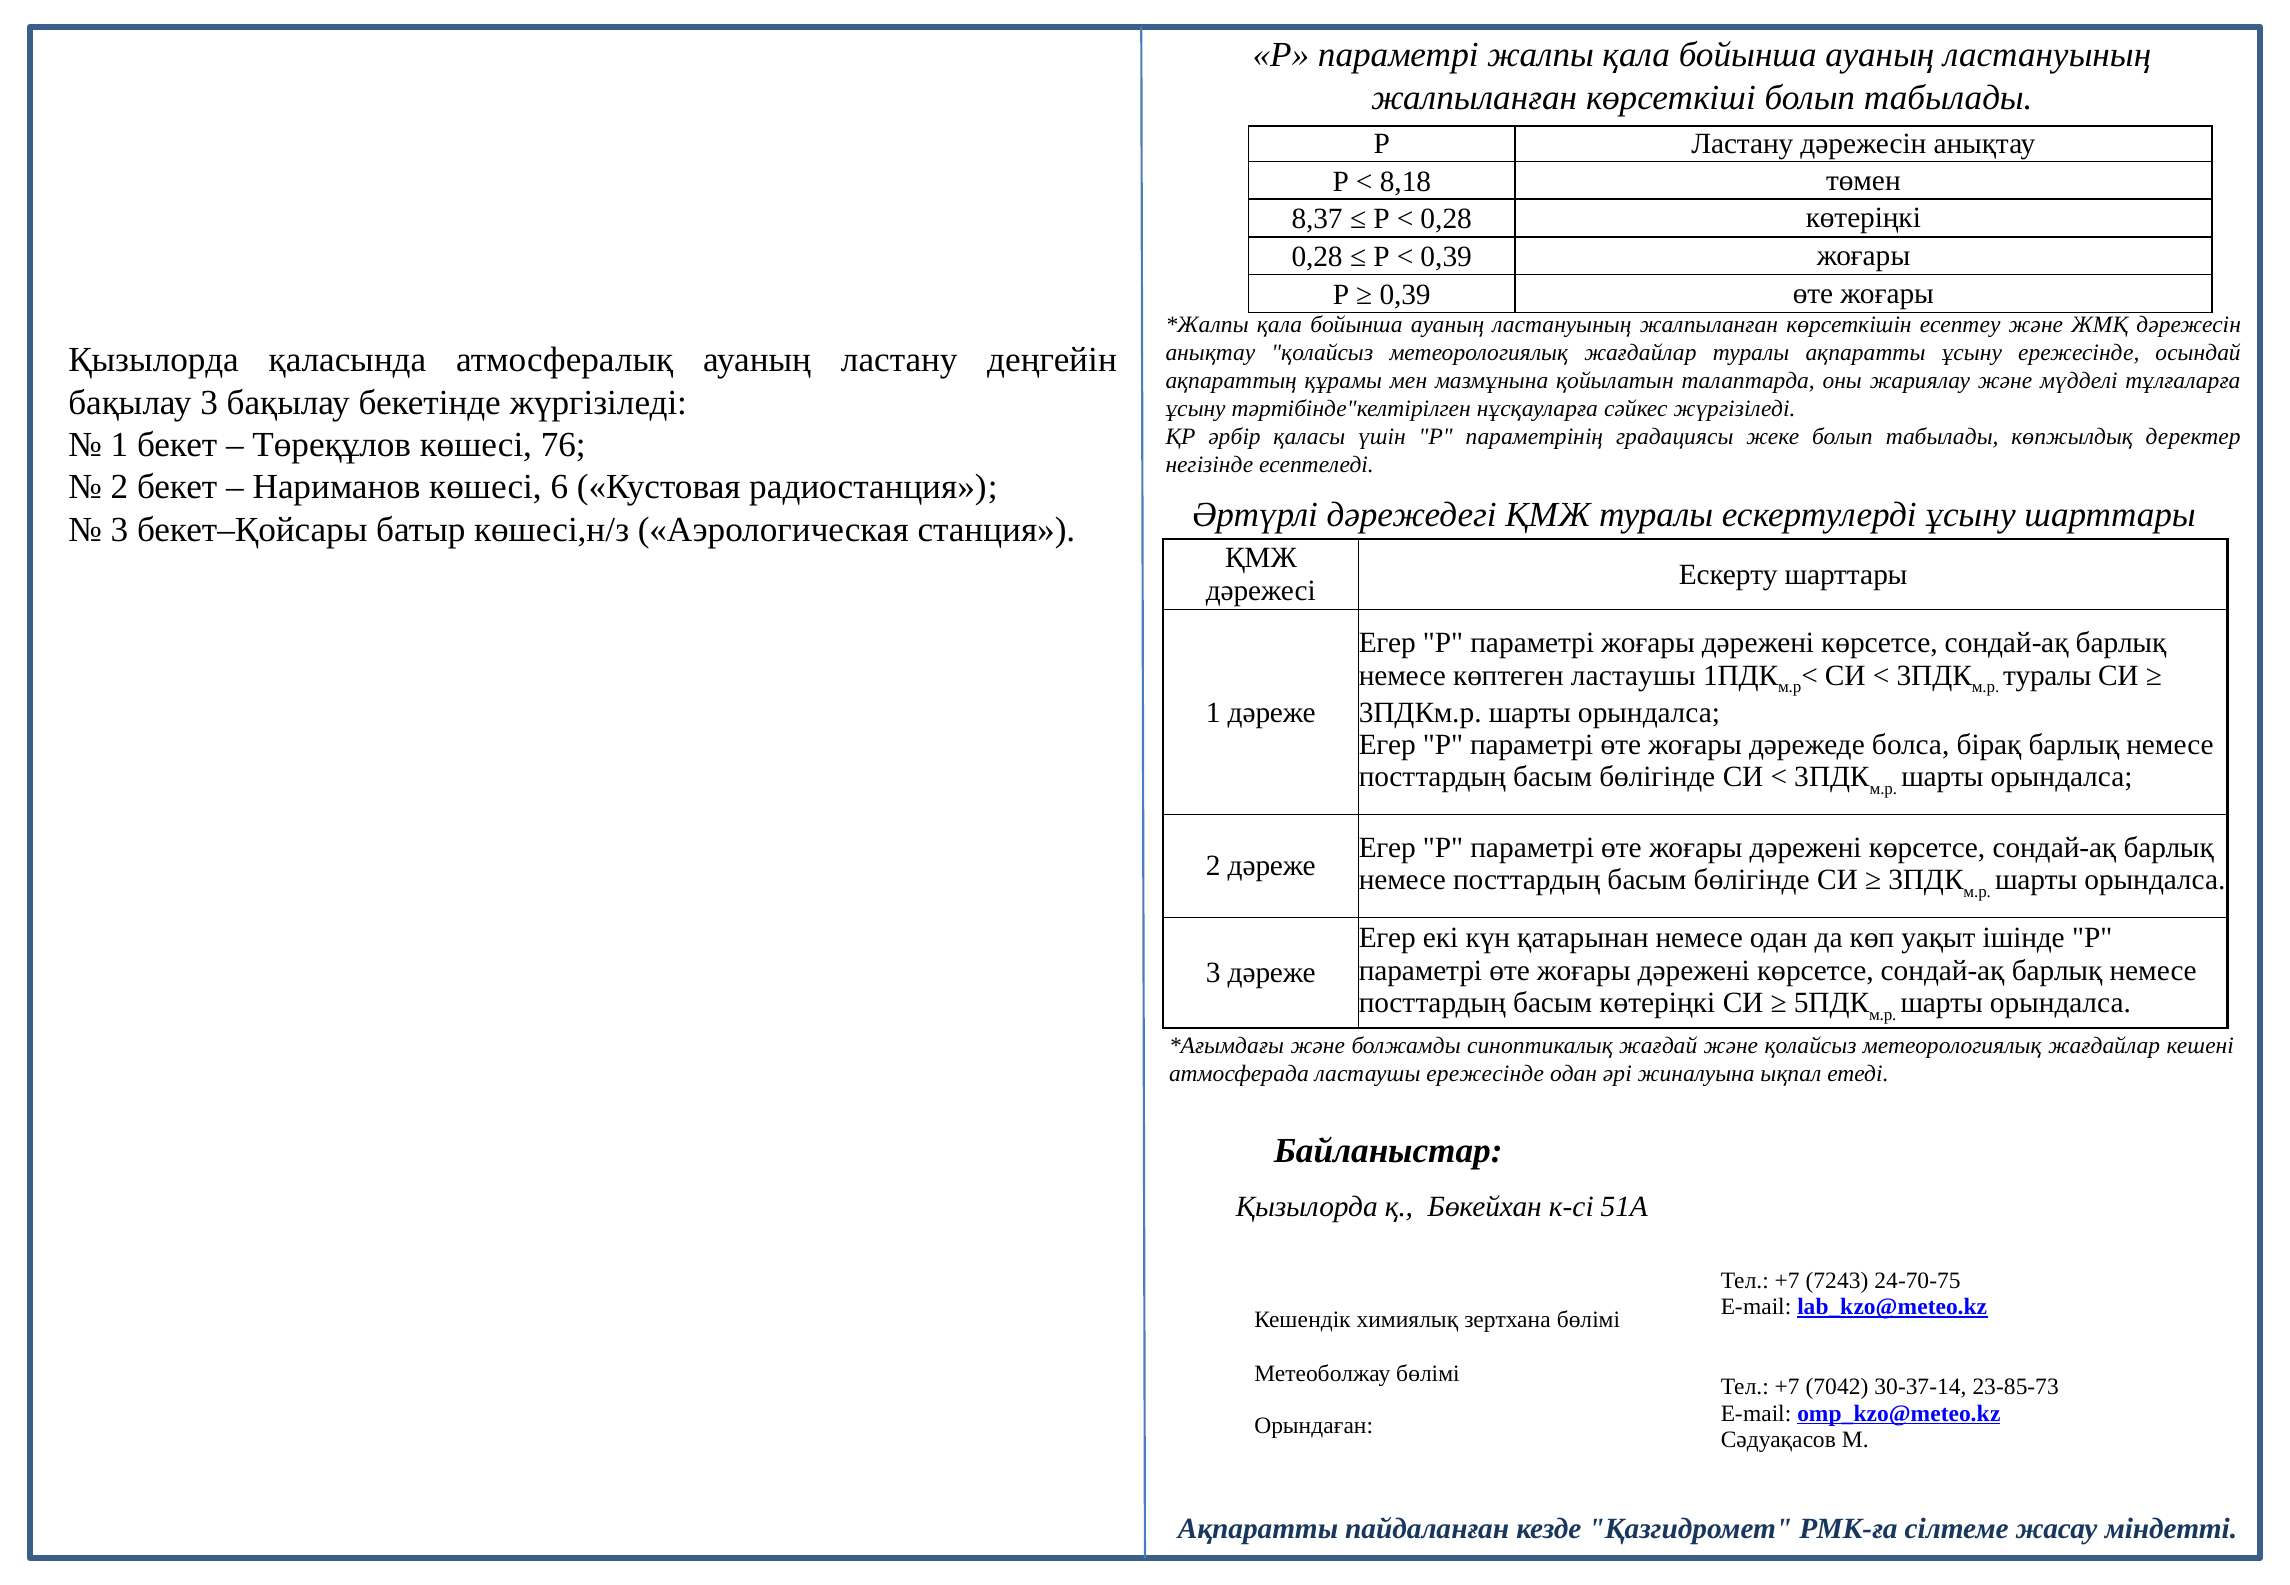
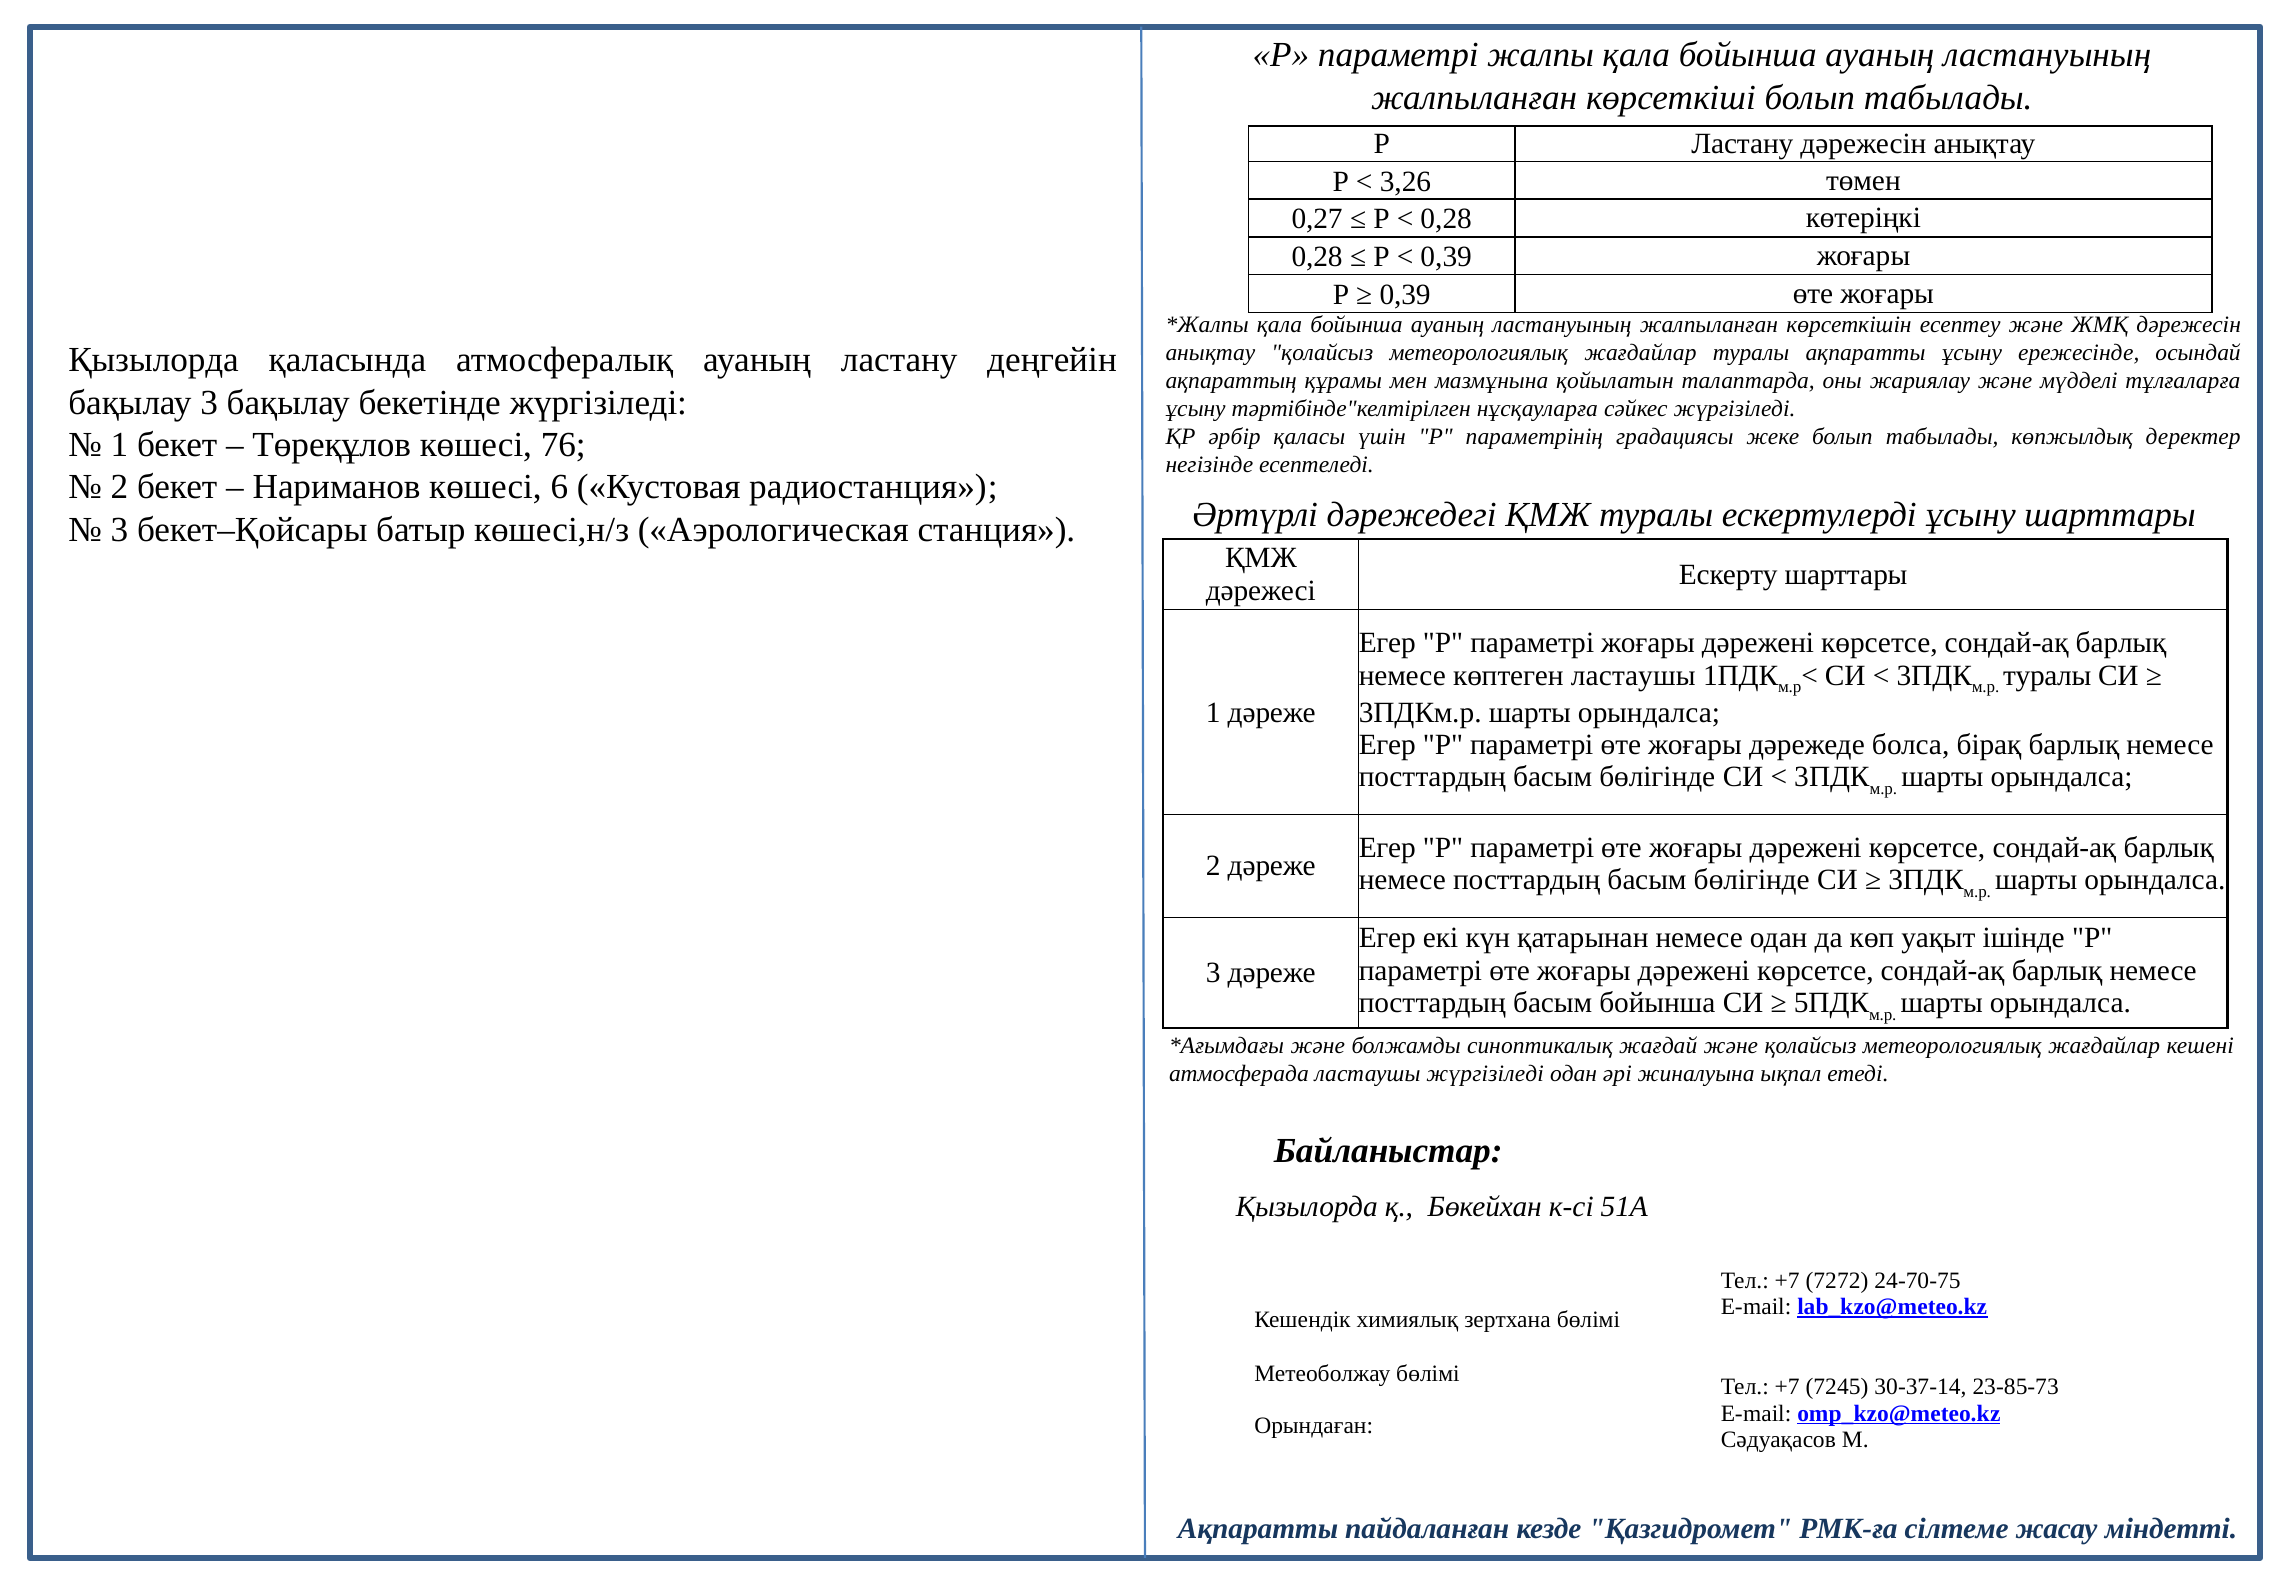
8,18: 8,18 -> 3,26
8,37: 8,37 -> 0,27
басым көтеріңкі: көтеріңкі -> бойынша
ластаушы ережесінде: ережесінде -> жүргізіледі
7243: 7243 -> 7272
7042: 7042 -> 7245
